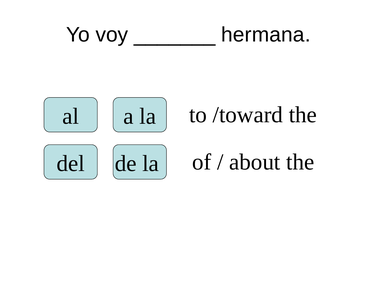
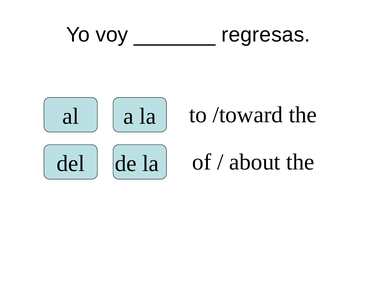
hermana: hermana -> regresas
